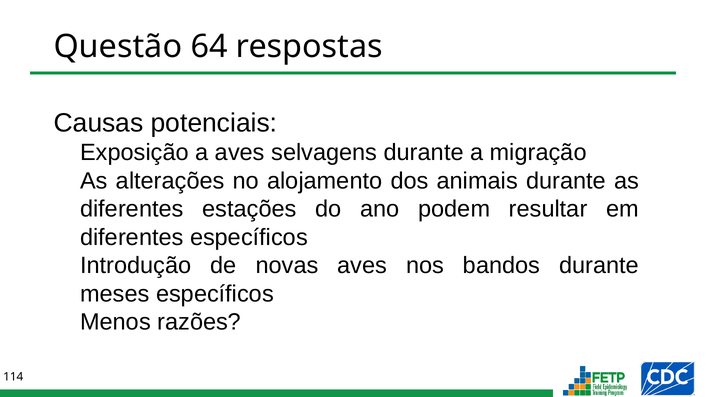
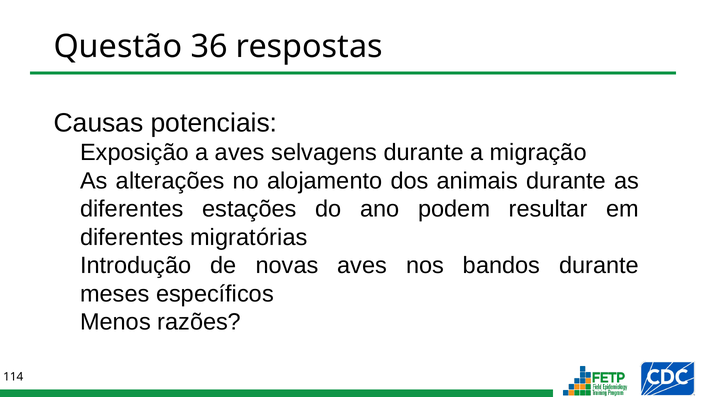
64: 64 -> 36
diferentes específicos: específicos -> migratórias
